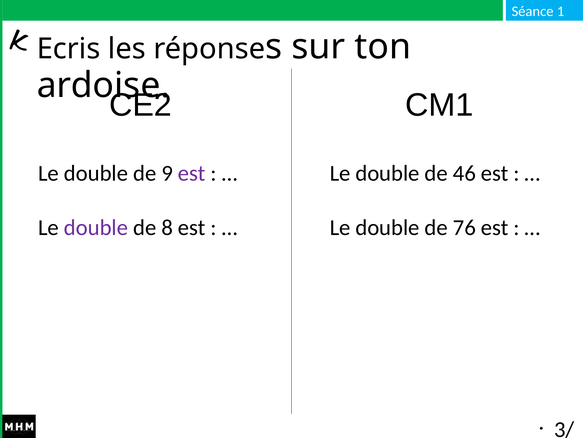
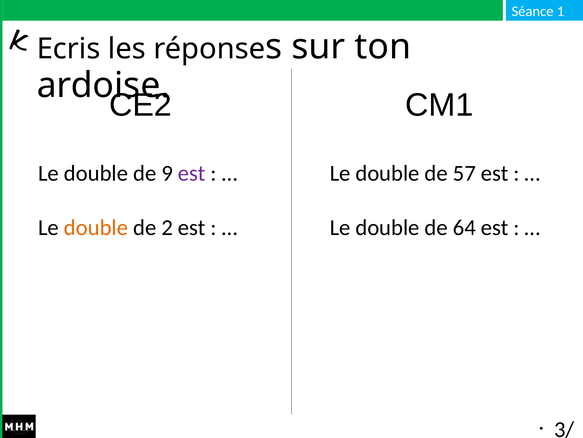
46: 46 -> 57
double at (96, 227) colour: purple -> orange
de 8: 8 -> 2
76: 76 -> 64
